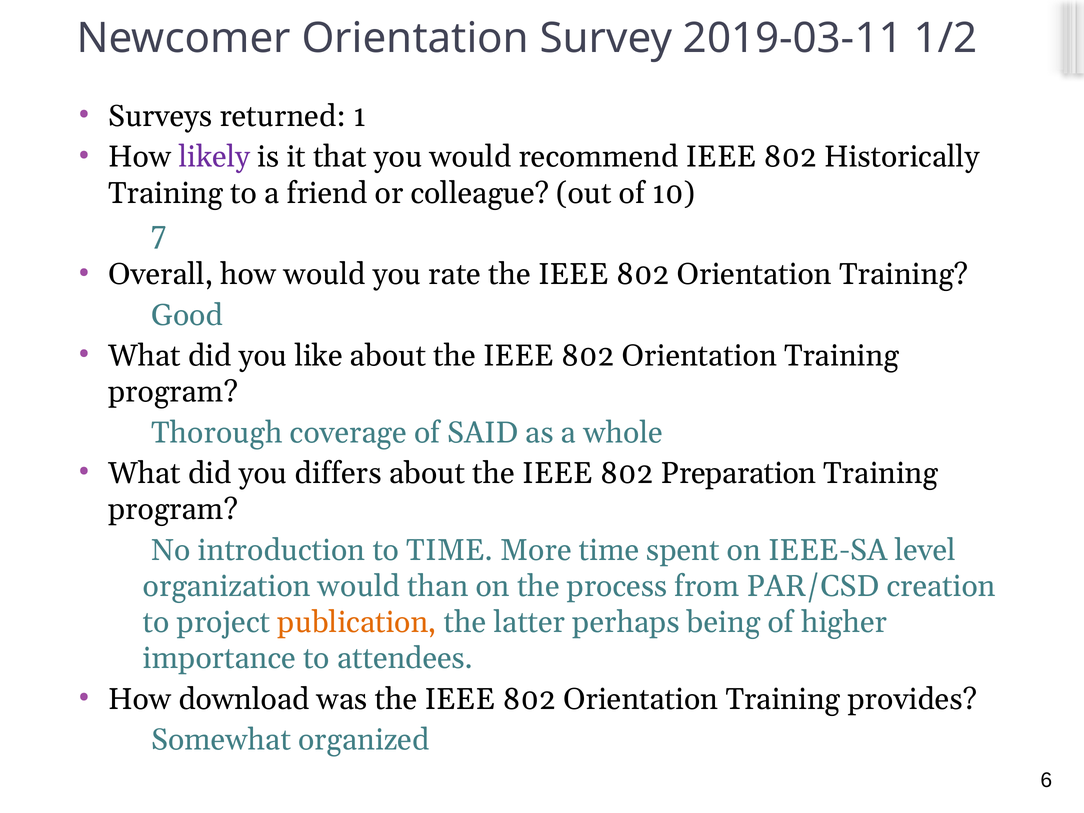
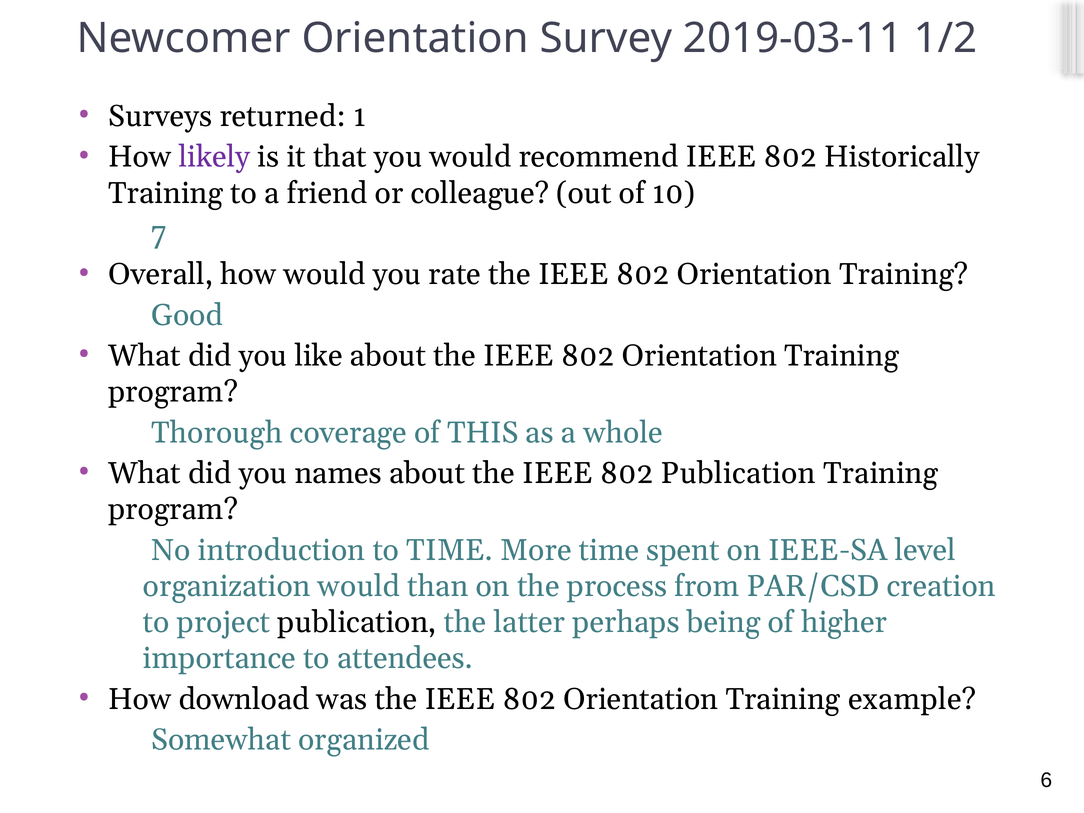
SAID: SAID -> THIS
differs: differs -> names
802 Preparation: Preparation -> Publication
publication at (357, 622) colour: orange -> black
provides: provides -> example
